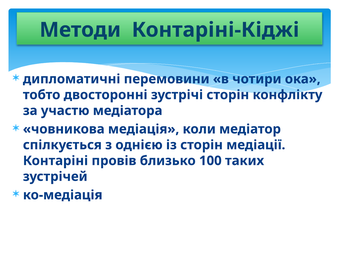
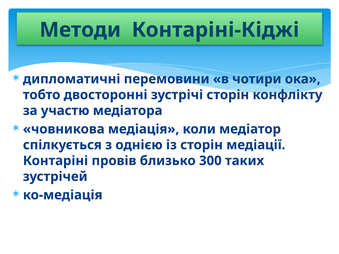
100: 100 -> 300
